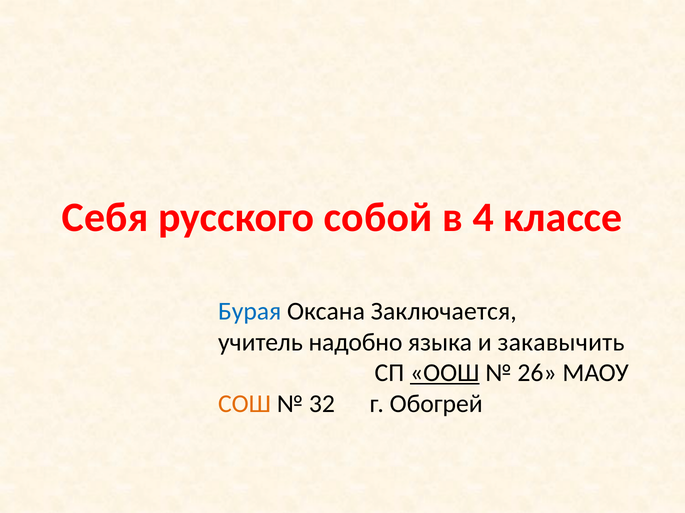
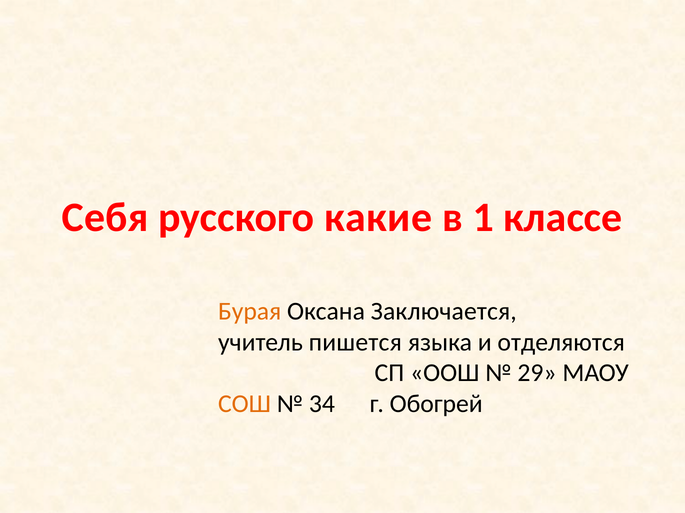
собой: собой -> какие
4: 4 -> 1
Бурая colour: blue -> orange
надобно: надобно -> пишется
закавычить: закавычить -> отделяются
ООШ underline: present -> none
26: 26 -> 29
32: 32 -> 34
